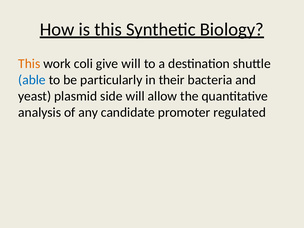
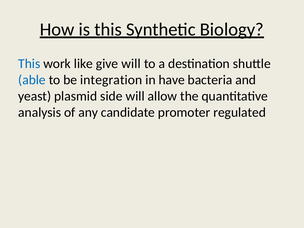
This at (29, 64) colour: orange -> blue
coli: coli -> like
particularly: particularly -> integration
their: their -> have
